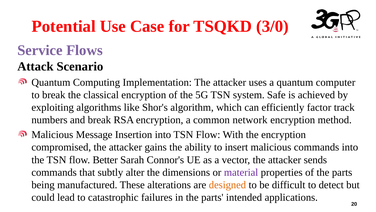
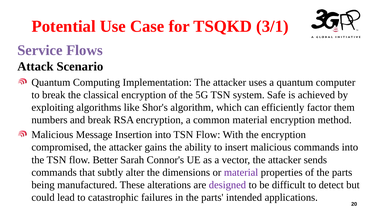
3/0: 3/0 -> 3/1
track: track -> them
common network: network -> material
designed colour: orange -> purple
